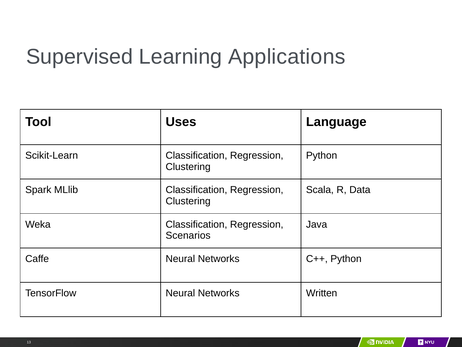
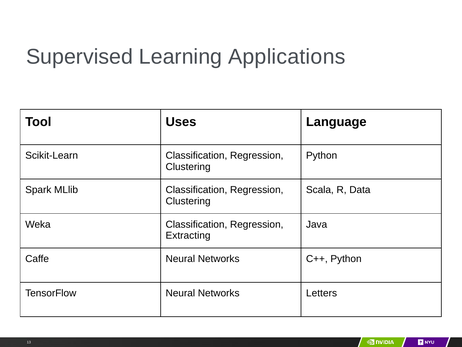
Scenarios: Scenarios -> Extracting
Written: Written -> Letters
